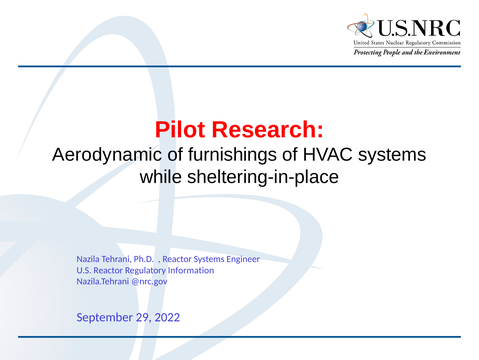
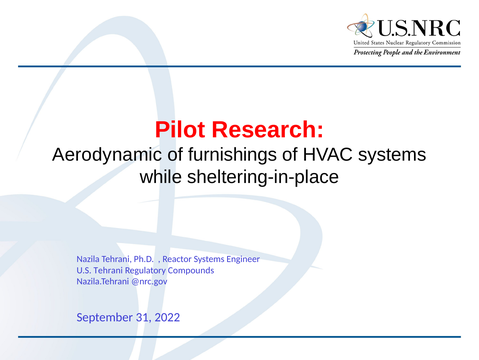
U.S Reactor: Reactor -> Tehrani
Information: Information -> Compounds
29: 29 -> 31
